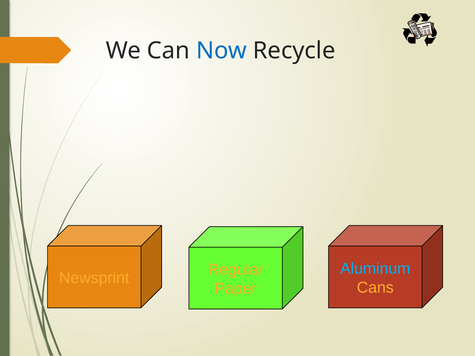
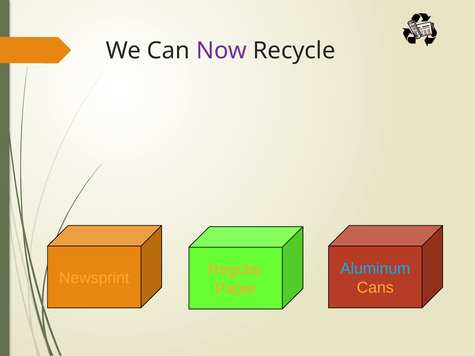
Now colour: blue -> purple
